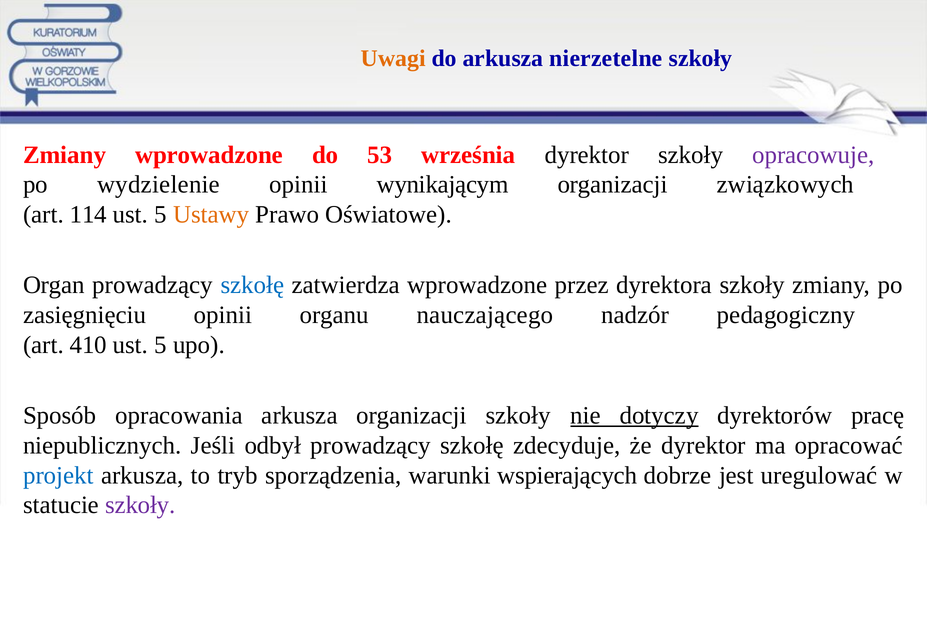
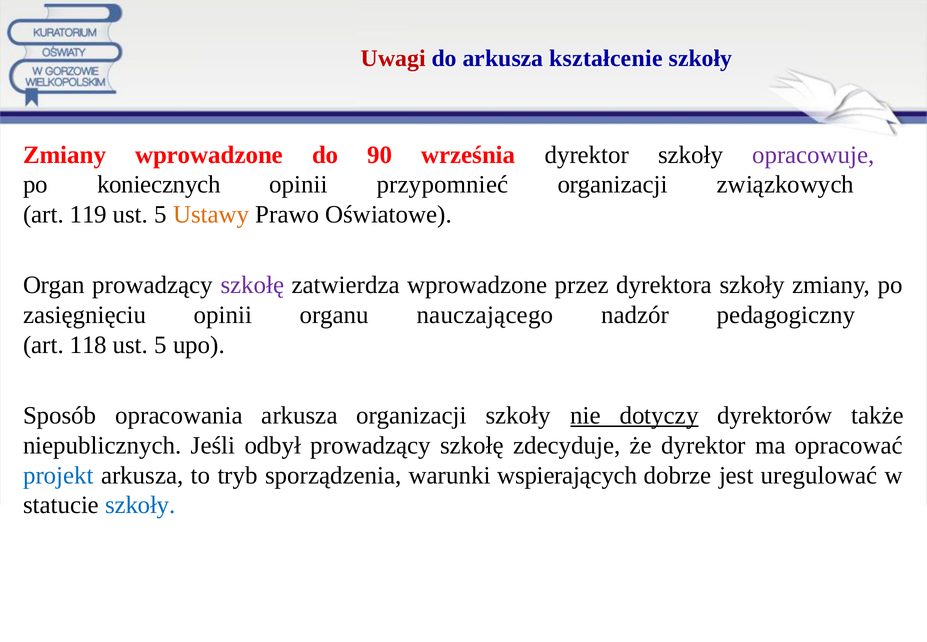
Uwagi colour: orange -> red
nierzetelne: nierzetelne -> kształcenie
53: 53 -> 90
wydzielenie: wydzielenie -> koniecznych
wynikającym: wynikającym -> przypomnieć
114: 114 -> 119
szkołę at (252, 285) colour: blue -> purple
410: 410 -> 118
pracę: pracę -> także
szkoły at (140, 505) colour: purple -> blue
